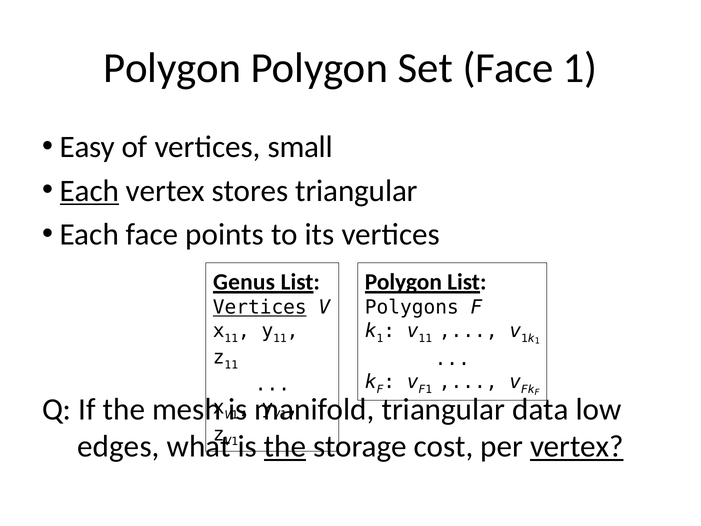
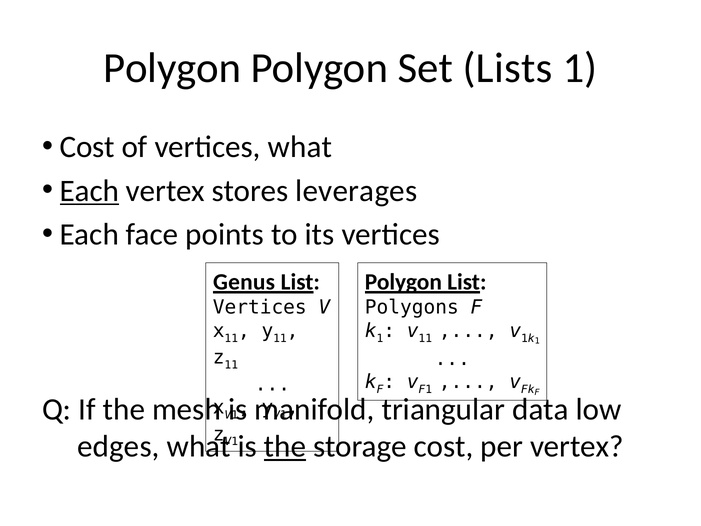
Set Face: Face -> Lists
Easy at (87, 147): Easy -> Cost
vertices small: small -> what
stores triangular: triangular -> leverages
Vertices at (260, 307) underline: present -> none
vertex at (577, 446) underline: present -> none
